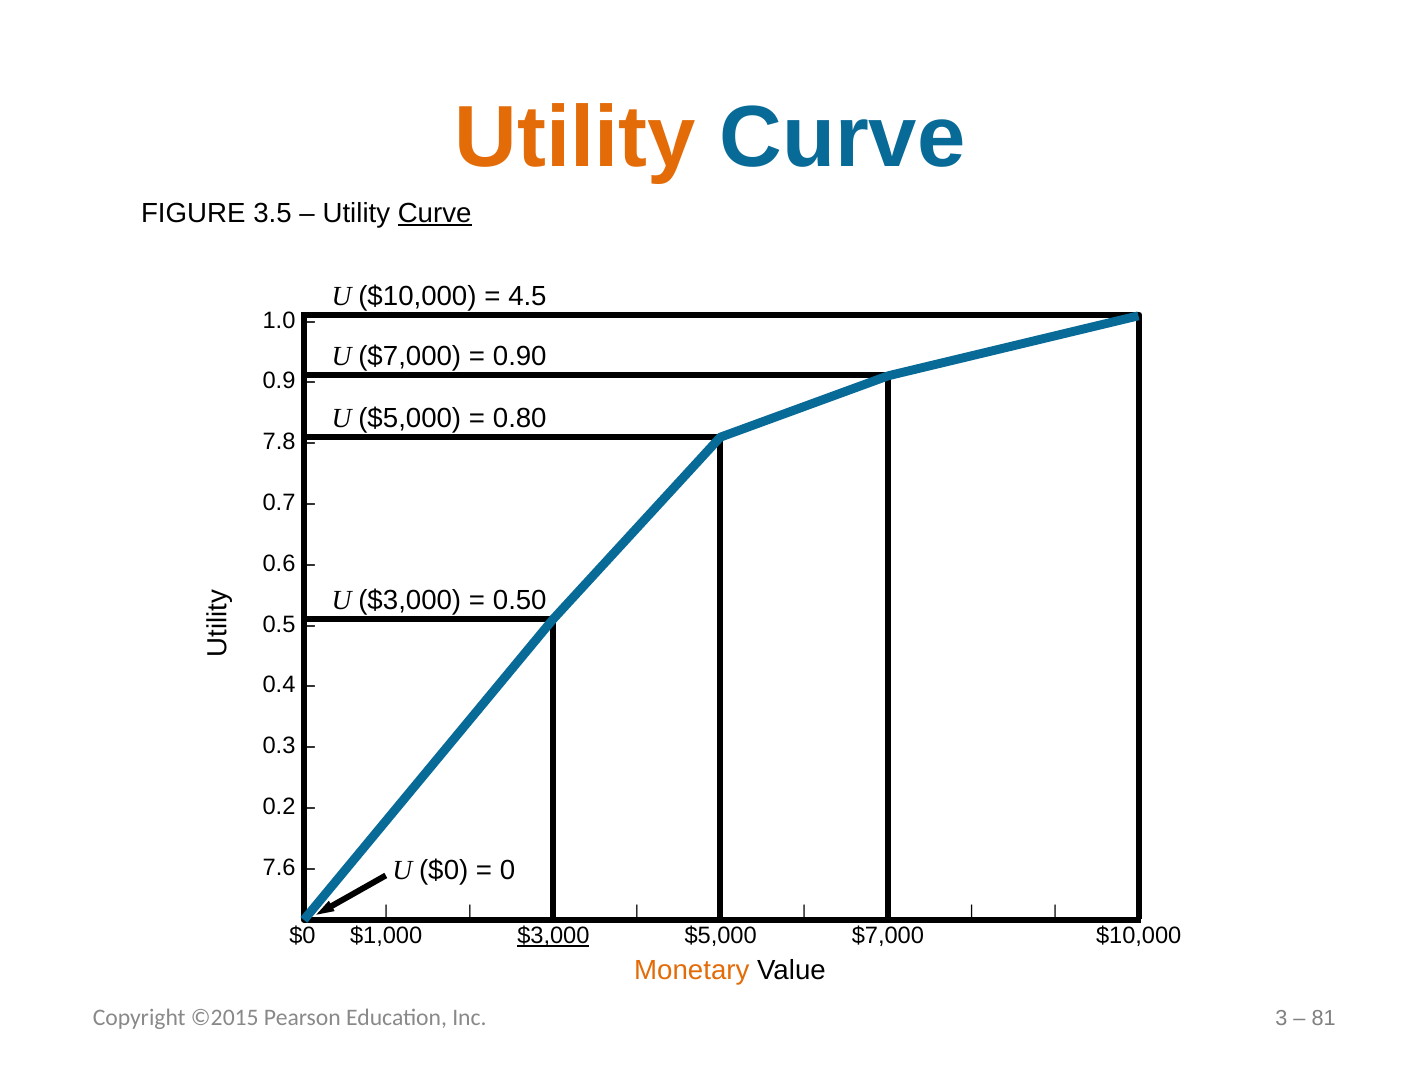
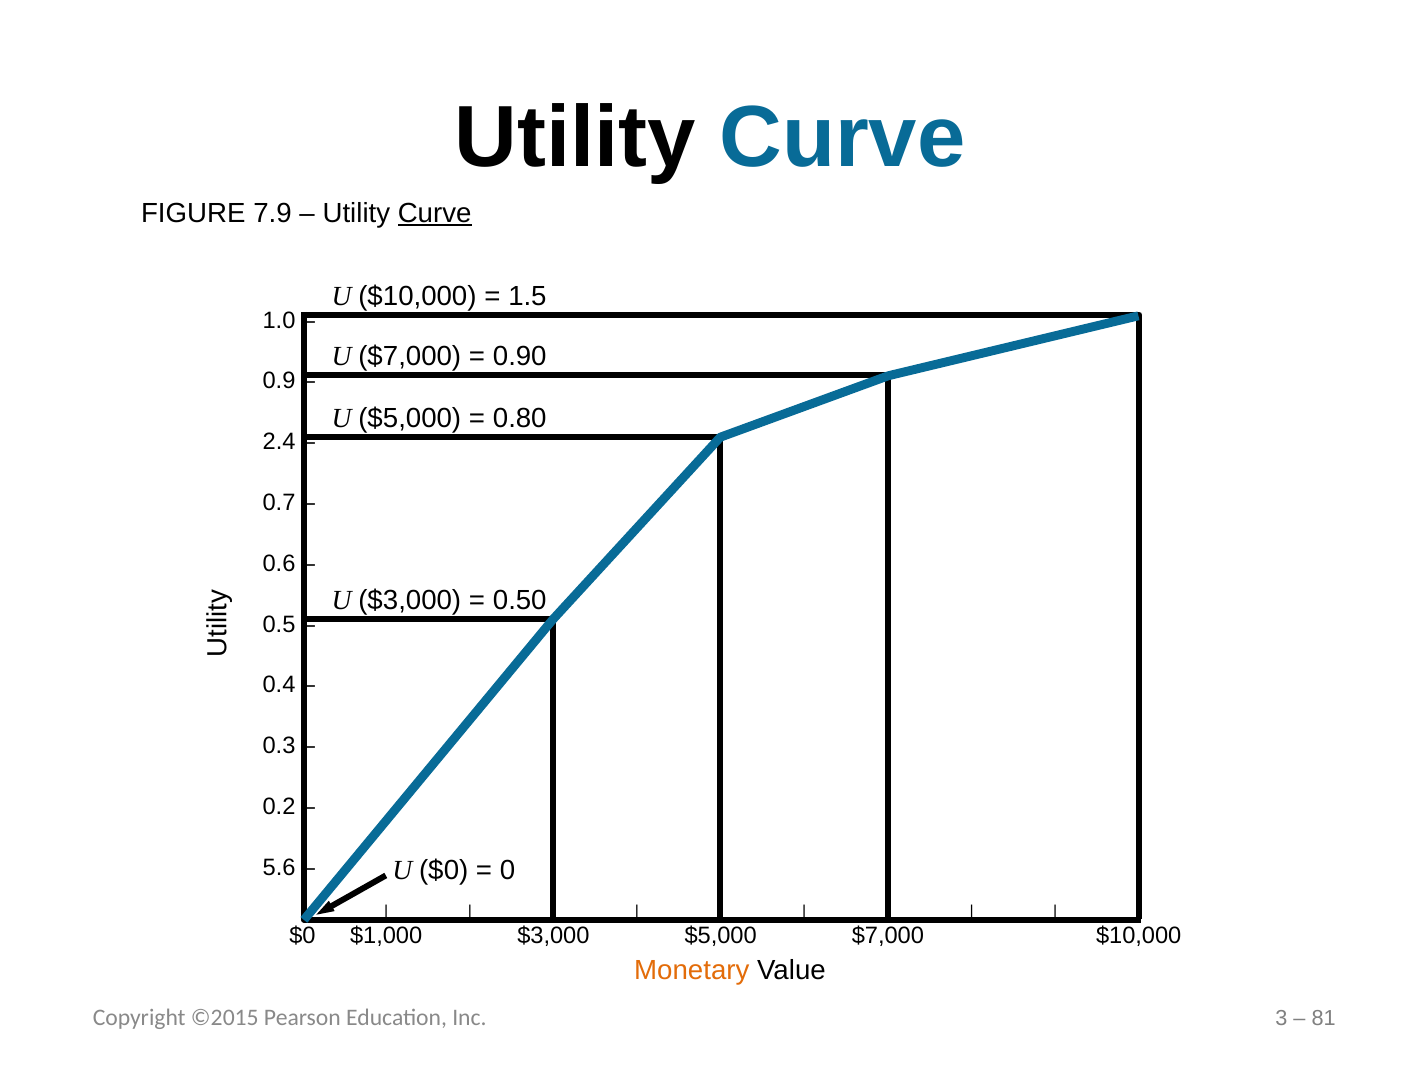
Utility at (575, 138) colour: orange -> black
3.5: 3.5 -> 7.9
4.5: 4.5 -> 1.5
7.8: 7.8 -> 2.4
7.6: 7.6 -> 5.6
$3,000 at (553, 935) underline: present -> none
